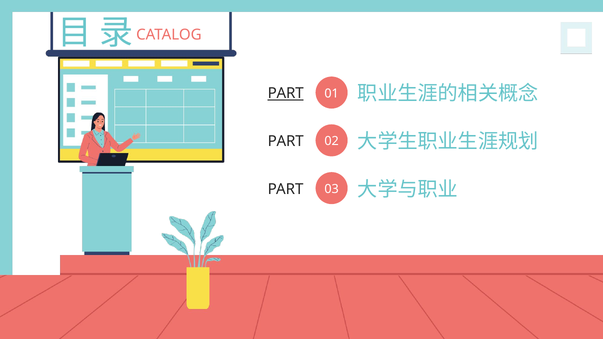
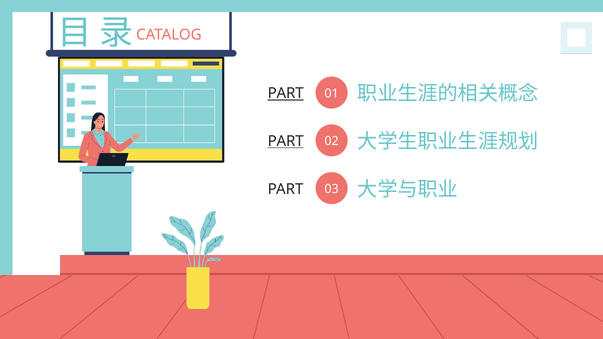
PART at (286, 141) underline: none -> present
